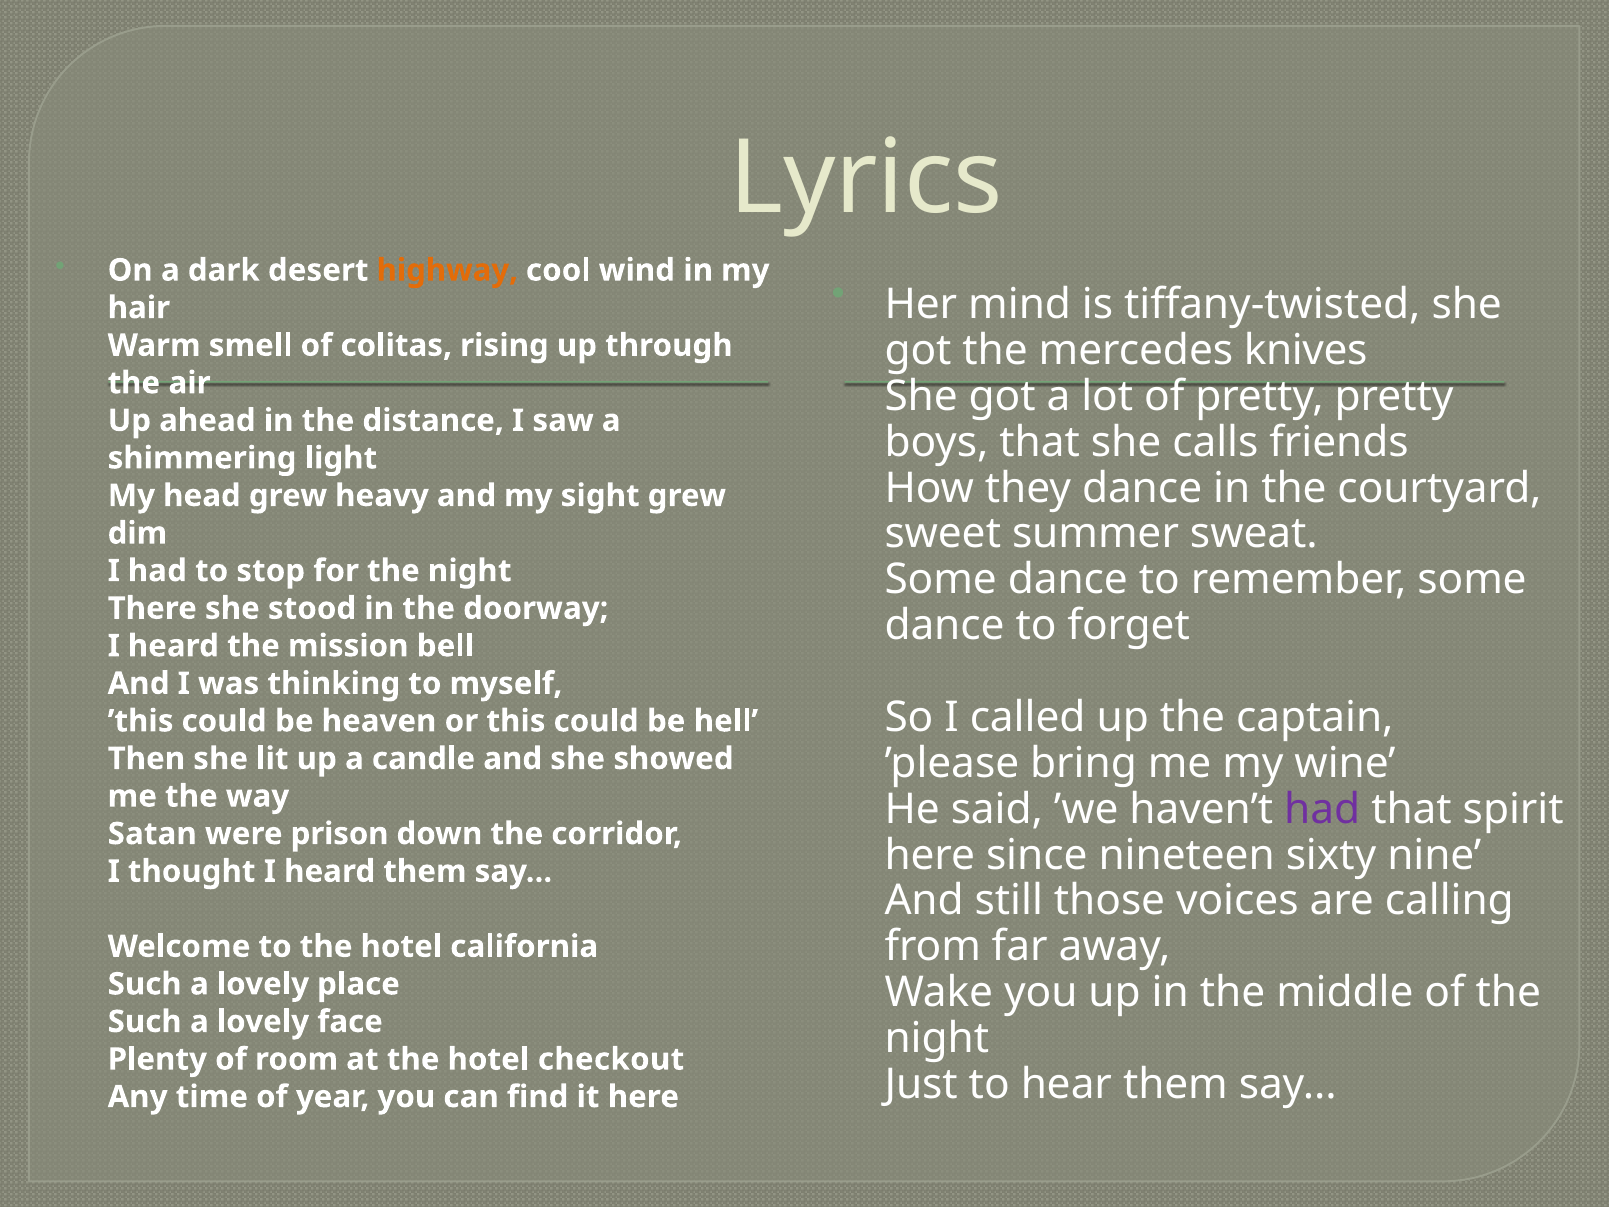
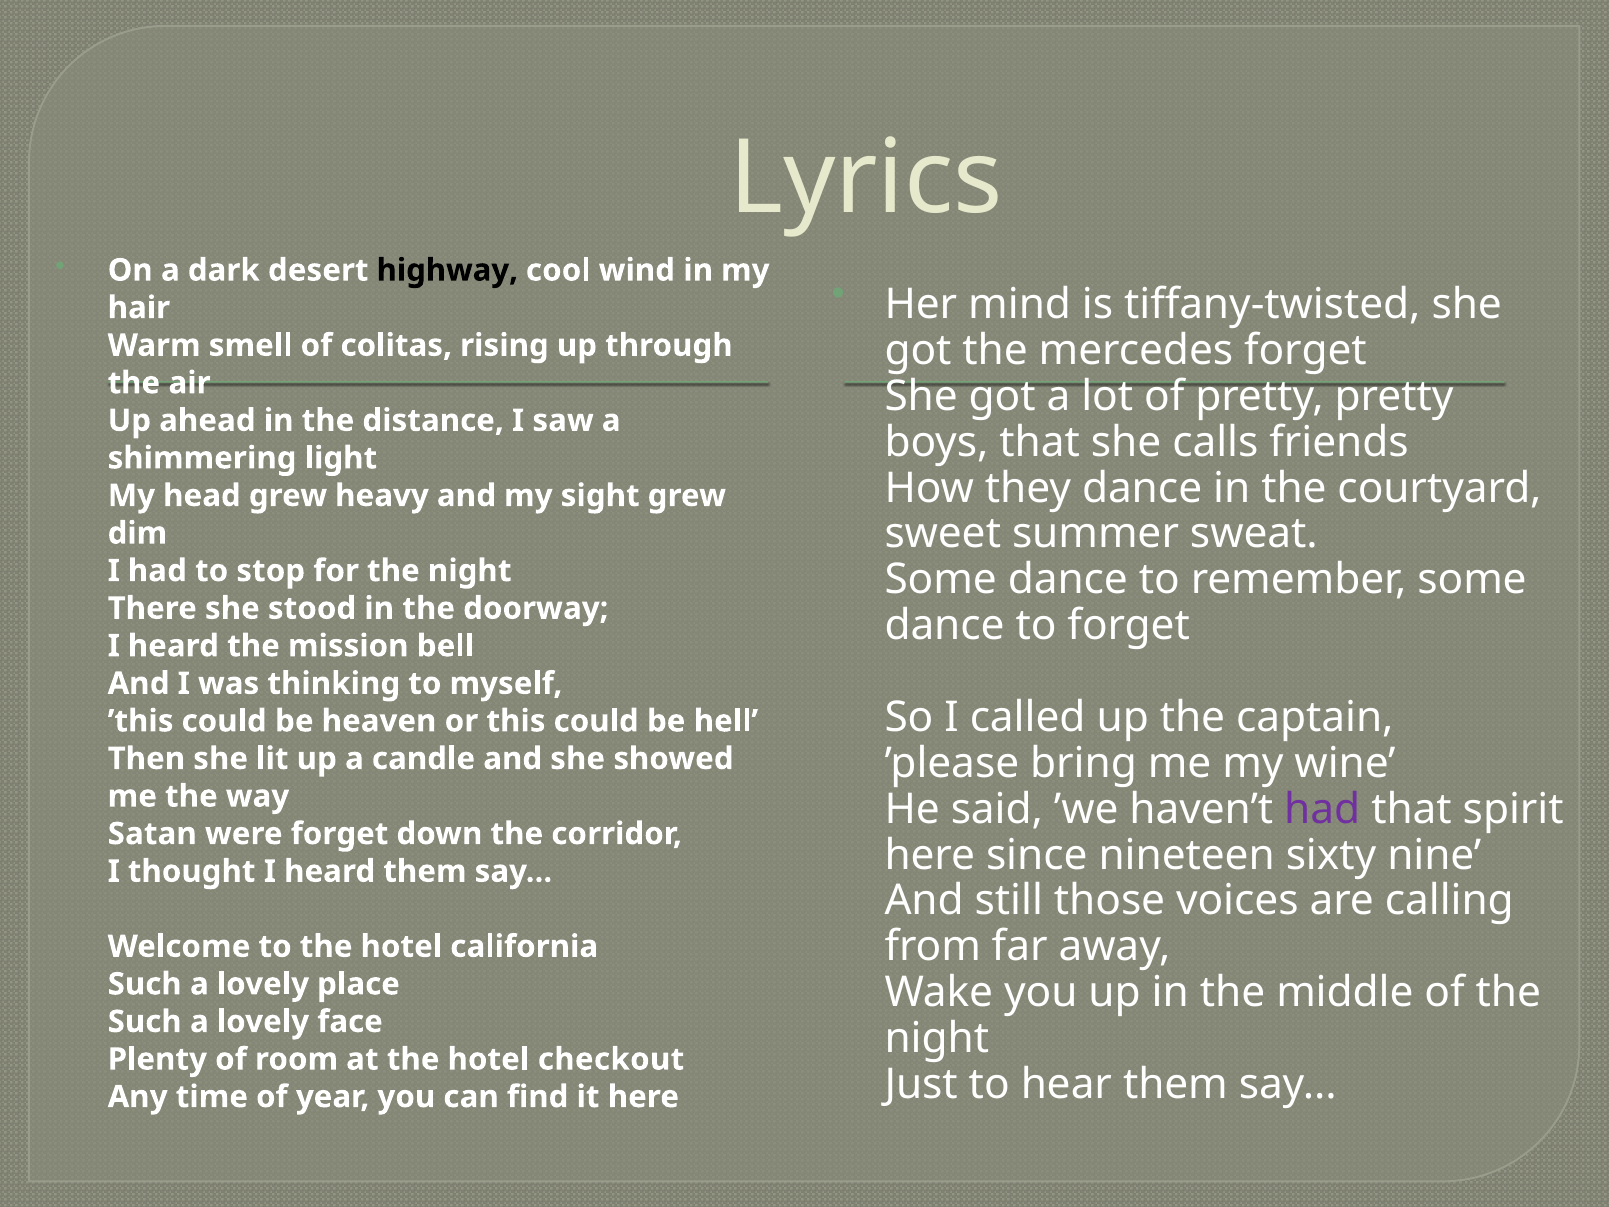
highway colour: orange -> black
mercedes knives: knives -> forget
were prison: prison -> forget
